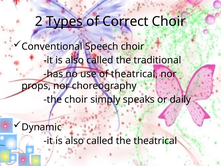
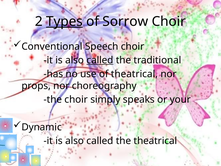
Correct: Correct -> Sorrow
called at (100, 60) underline: none -> present
daily: daily -> your
